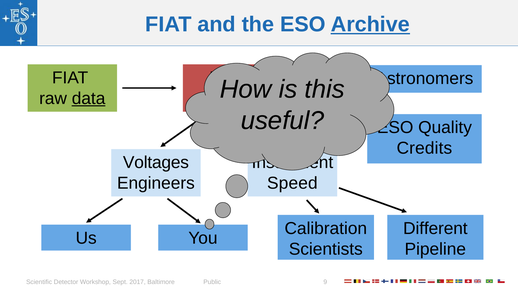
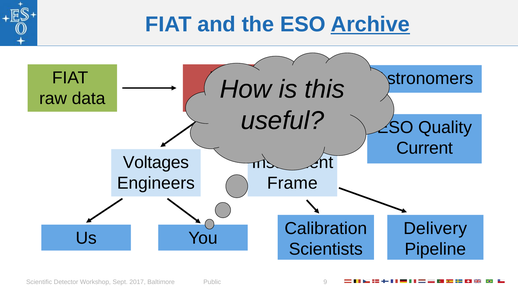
data underline: present -> none
Credits: Credits -> Current
Speed: Speed -> Frame
Different: Different -> Delivery
